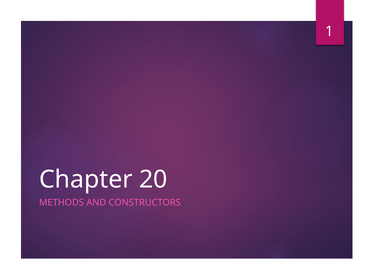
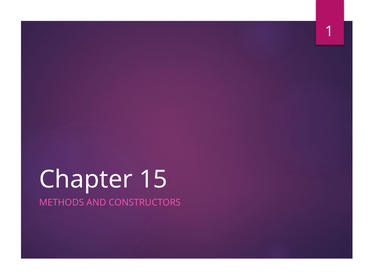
20: 20 -> 15
